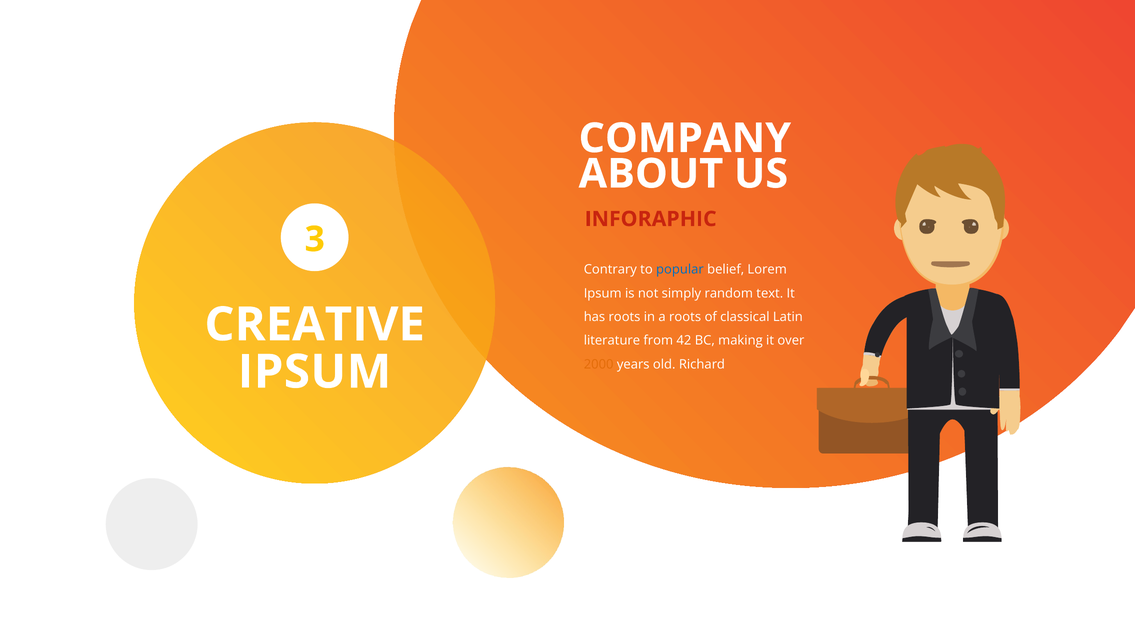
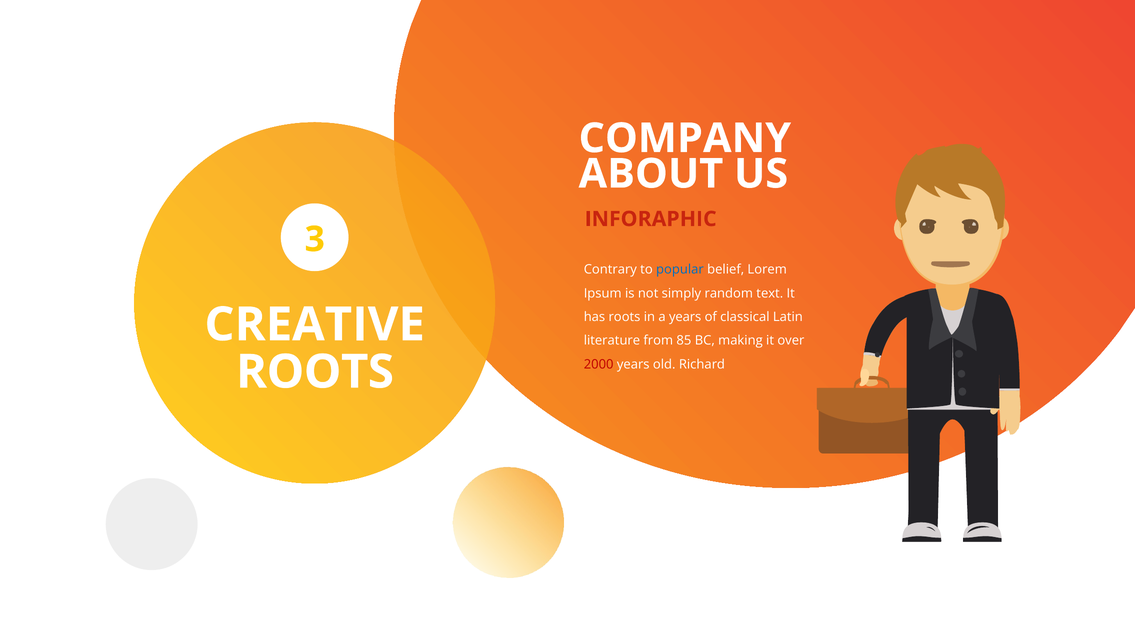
a roots: roots -> years
42: 42 -> 85
IPSUM at (314, 372): IPSUM -> ROOTS
2000 colour: orange -> red
